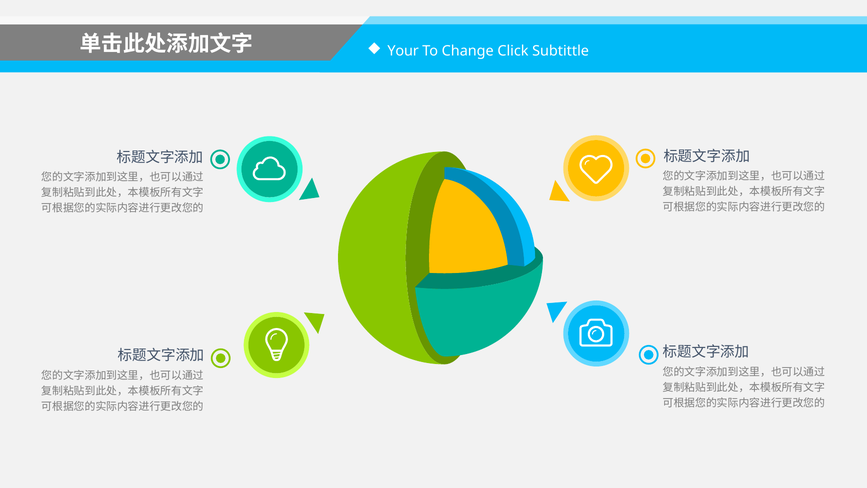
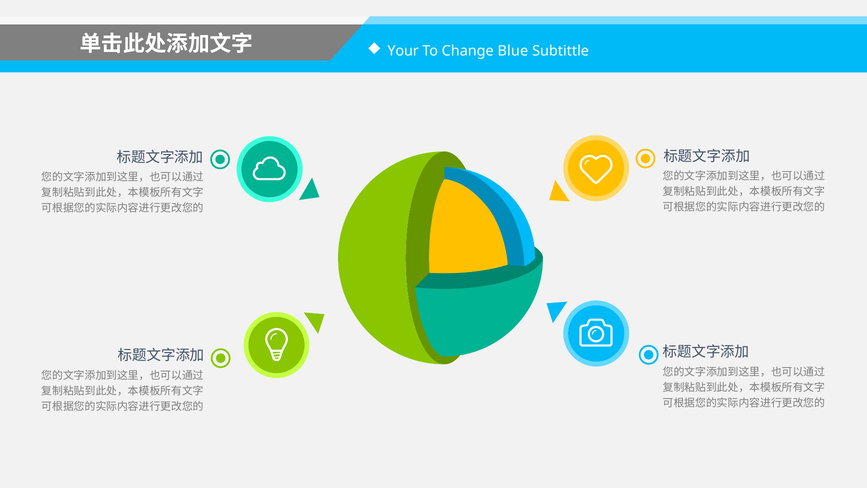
Click: Click -> Blue
